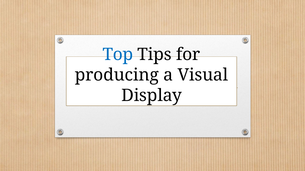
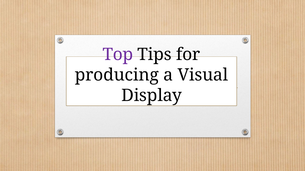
Top colour: blue -> purple
